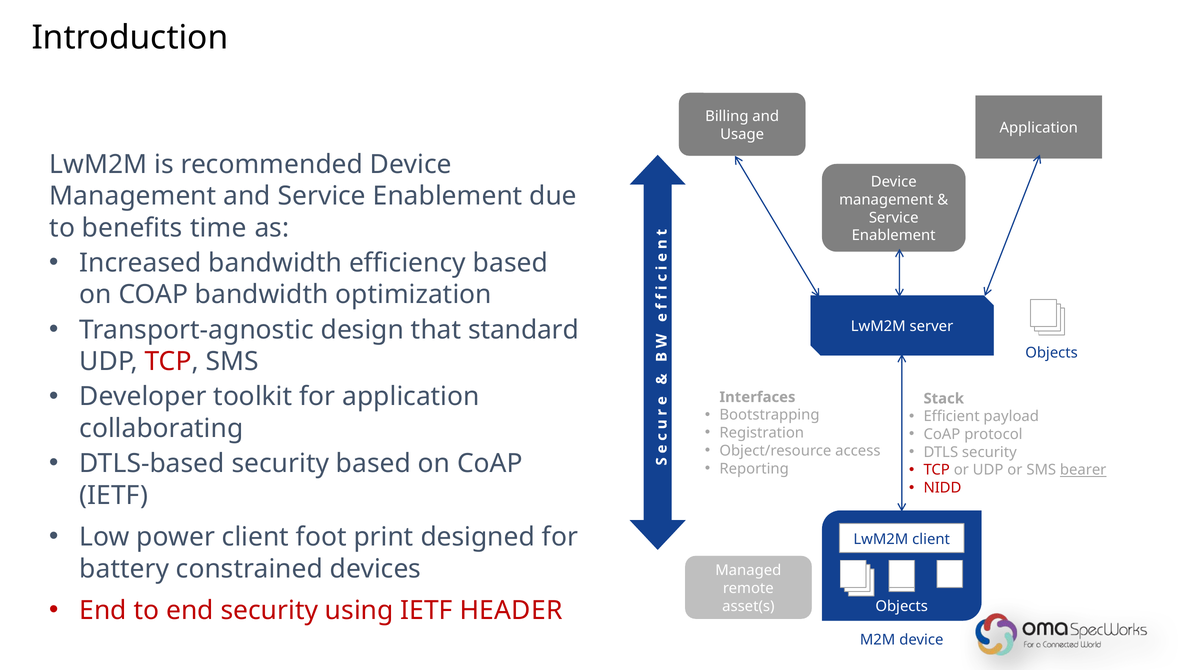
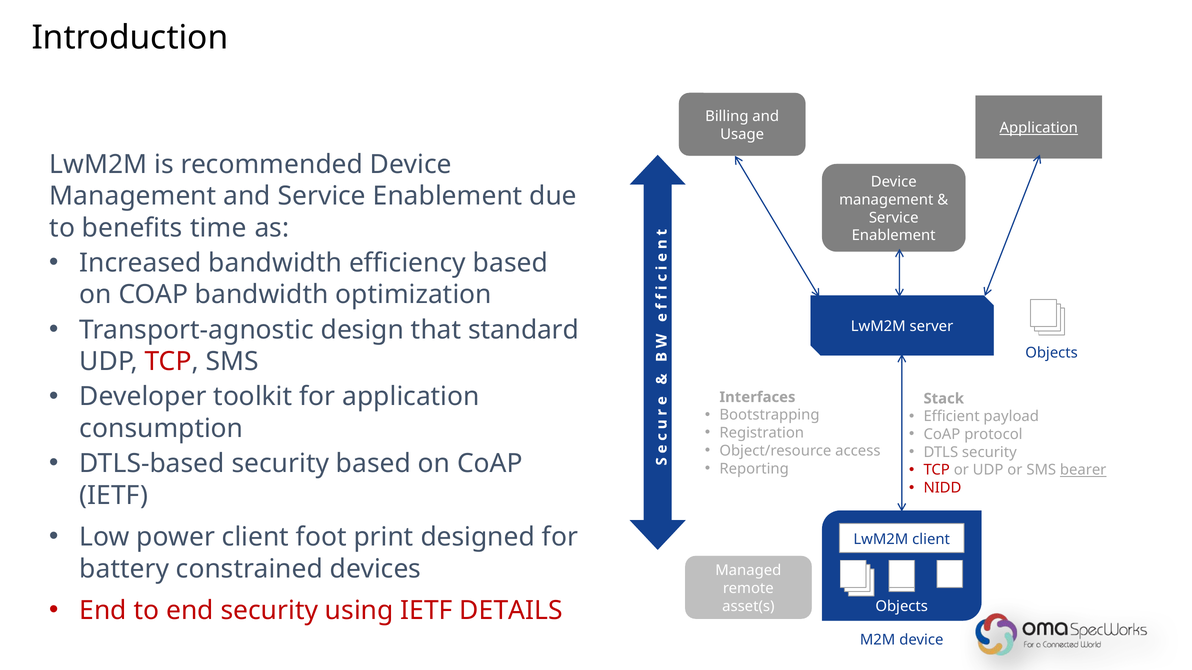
Application at (1039, 128) underline: none -> present
collaborating: collaborating -> consumption
HEADER: HEADER -> DETAILS
